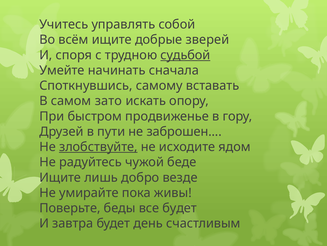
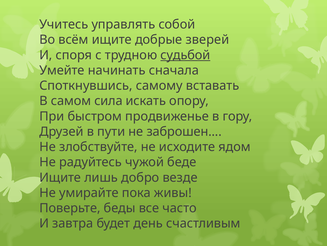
зато: зато -> сила
злобствуйте underline: present -> none
все будет: будет -> часто
